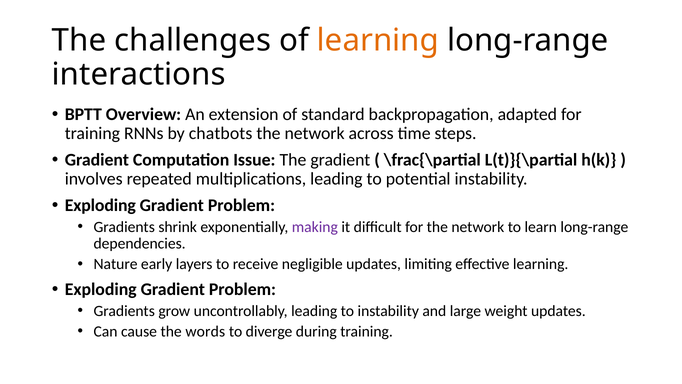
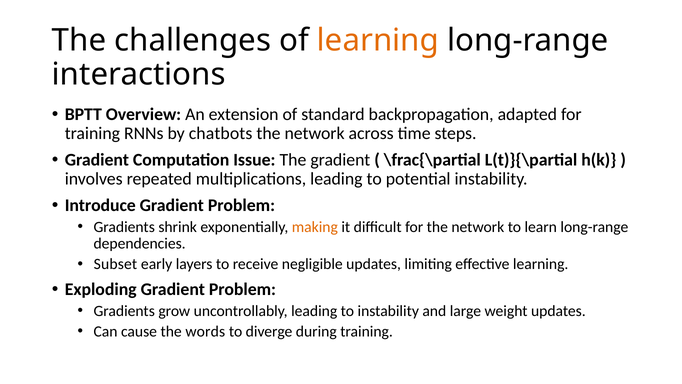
Exploding at (100, 205): Exploding -> Introduce
making colour: purple -> orange
Nature: Nature -> Subset
